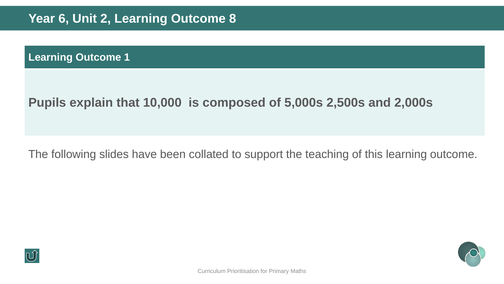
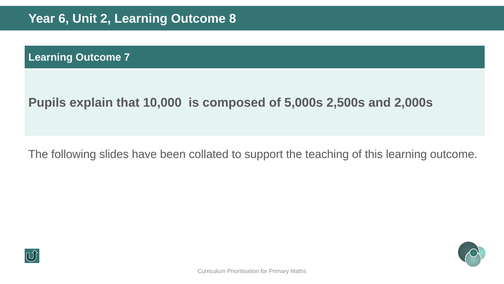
1: 1 -> 7
